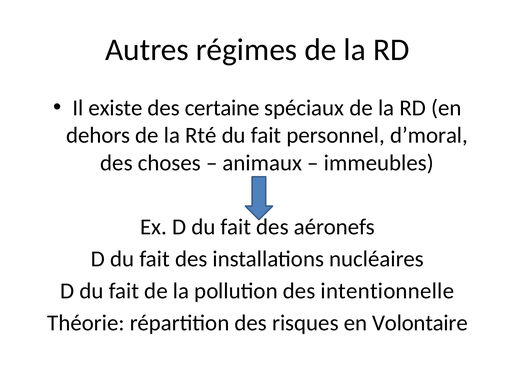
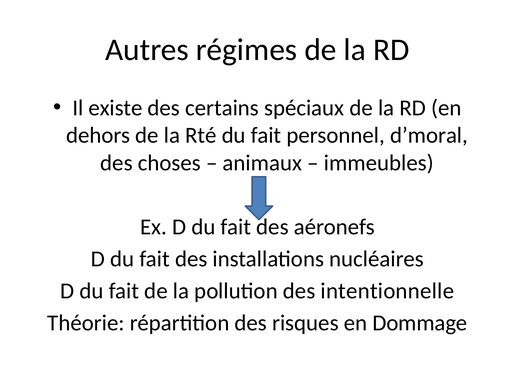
certaine: certaine -> certains
Volontaire: Volontaire -> Dommage
